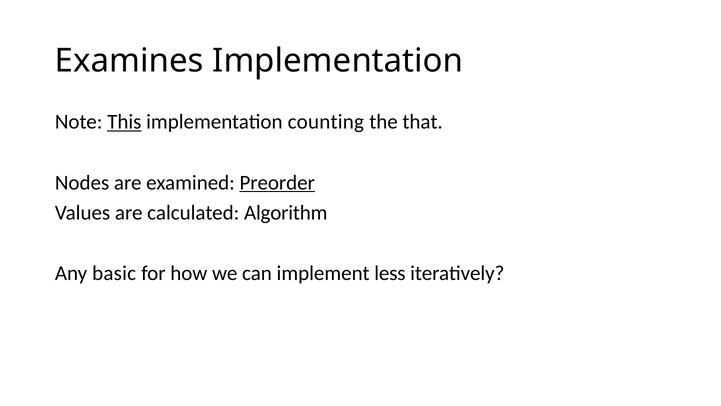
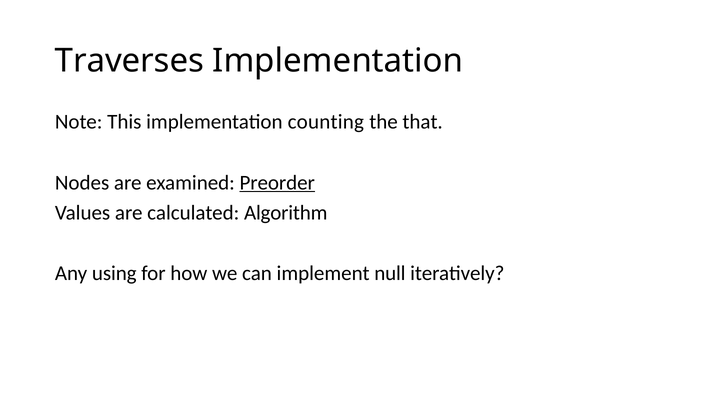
Examines: Examines -> Traverses
This underline: present -> none
basic: basic -> using
less: less -> null
